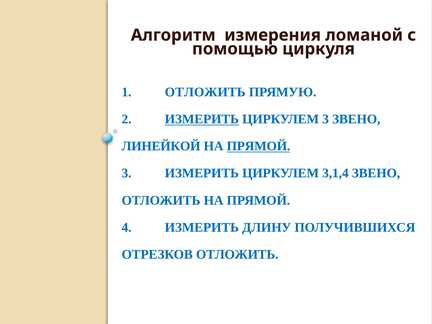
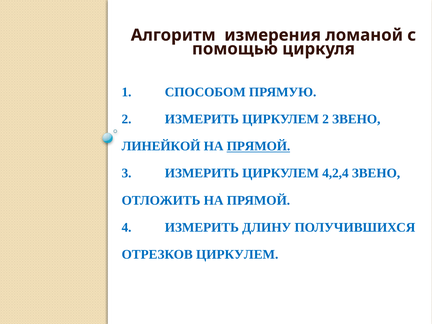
1 ОТЛОЖИТЬ: ОТЛОЖИТЬ -> СПОСОБОМ
ИЗМЕРИТЬ at (202, 119) underline: present -> none
ЦИРКУЛЕМ 3: 3 -> 2
3,1,4: 3,1,4 -> 4,2,4
ОТРЕЗКОВ ОТЛОЖИТЬ: ОТЛОЖИТЬ -> ЦИРКУЛЕМ
